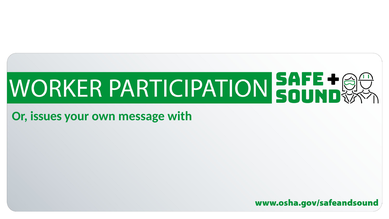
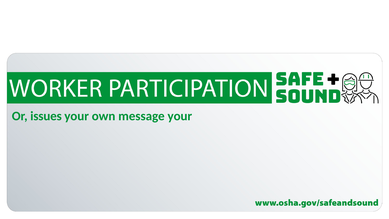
message with: with -> your
